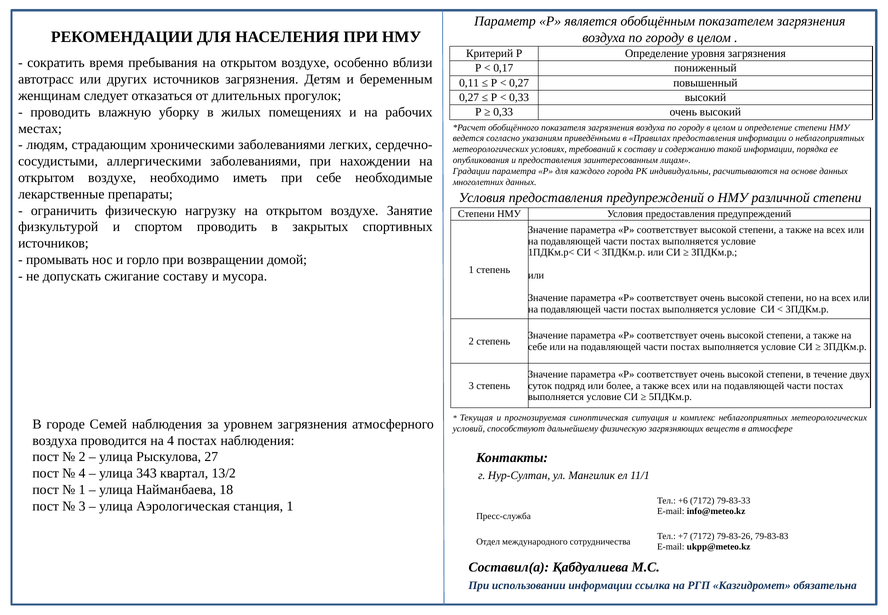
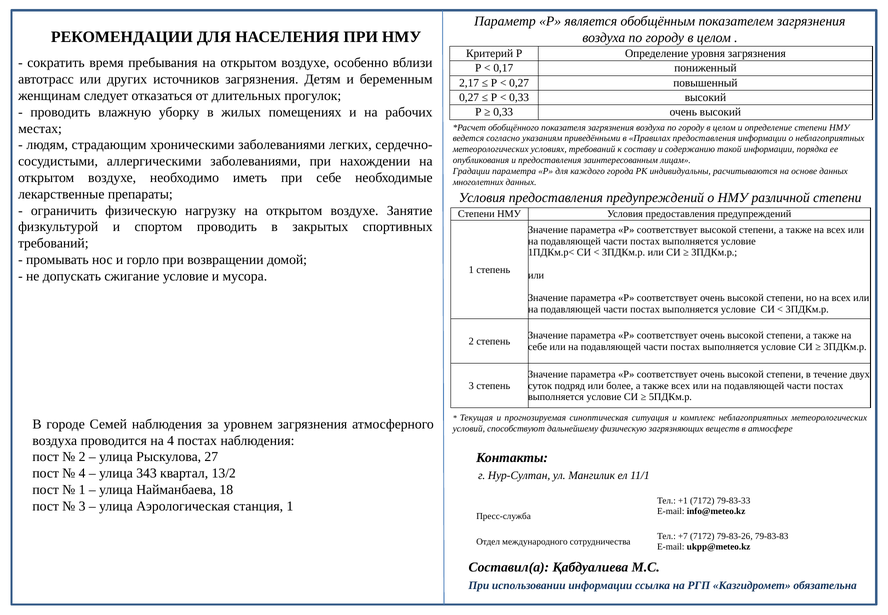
0,11: 0,11 -> 2,17
источников at (53, 243): источников -> требований
сжигание составу: составу -> условие
+6: +6 -> +1
